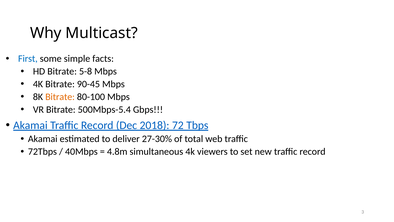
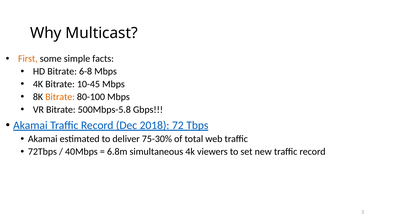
First colour: blue -> orange
5-8: 5-8 -> 6-8
90-45: 90-45 -> 10-45
500Mbps-5.4: 500Mbps-5.4 -> 500Mbps-5.8
27-30%: 27-30% -> 75-30%
4.8m: 4.8m -> 6.8m
